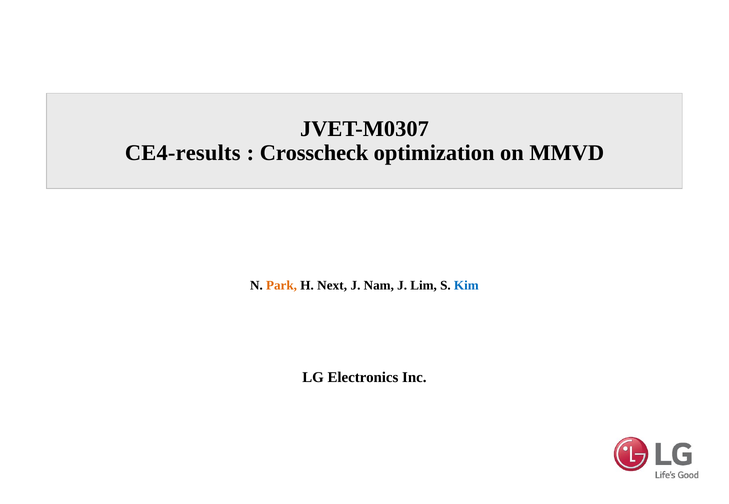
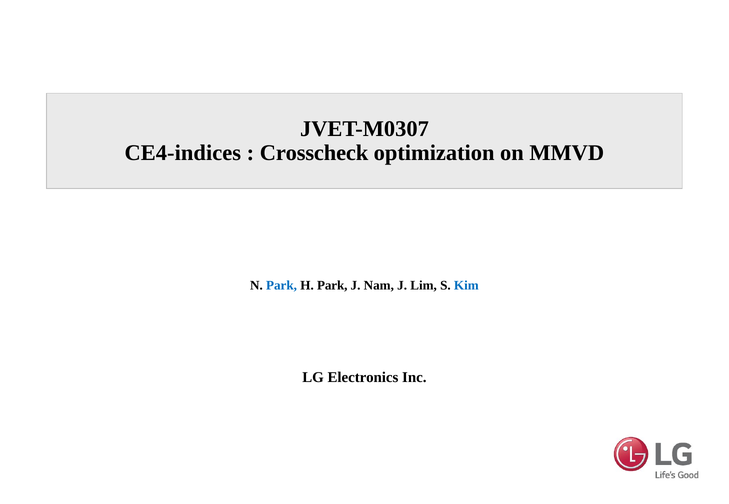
CE4-results: CE4-results -> CE4-indices
Park at (282, 286) colour: orange -> blue
H Next: Next -> Park
